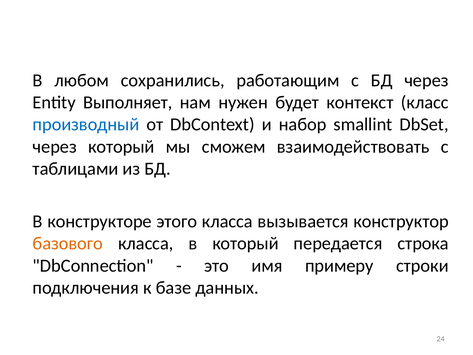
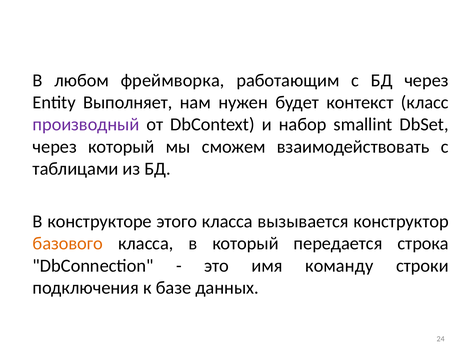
сохранились: сохранились -> фреймворка
производный colour: blue -> purple
примеру: примеру -> команду
